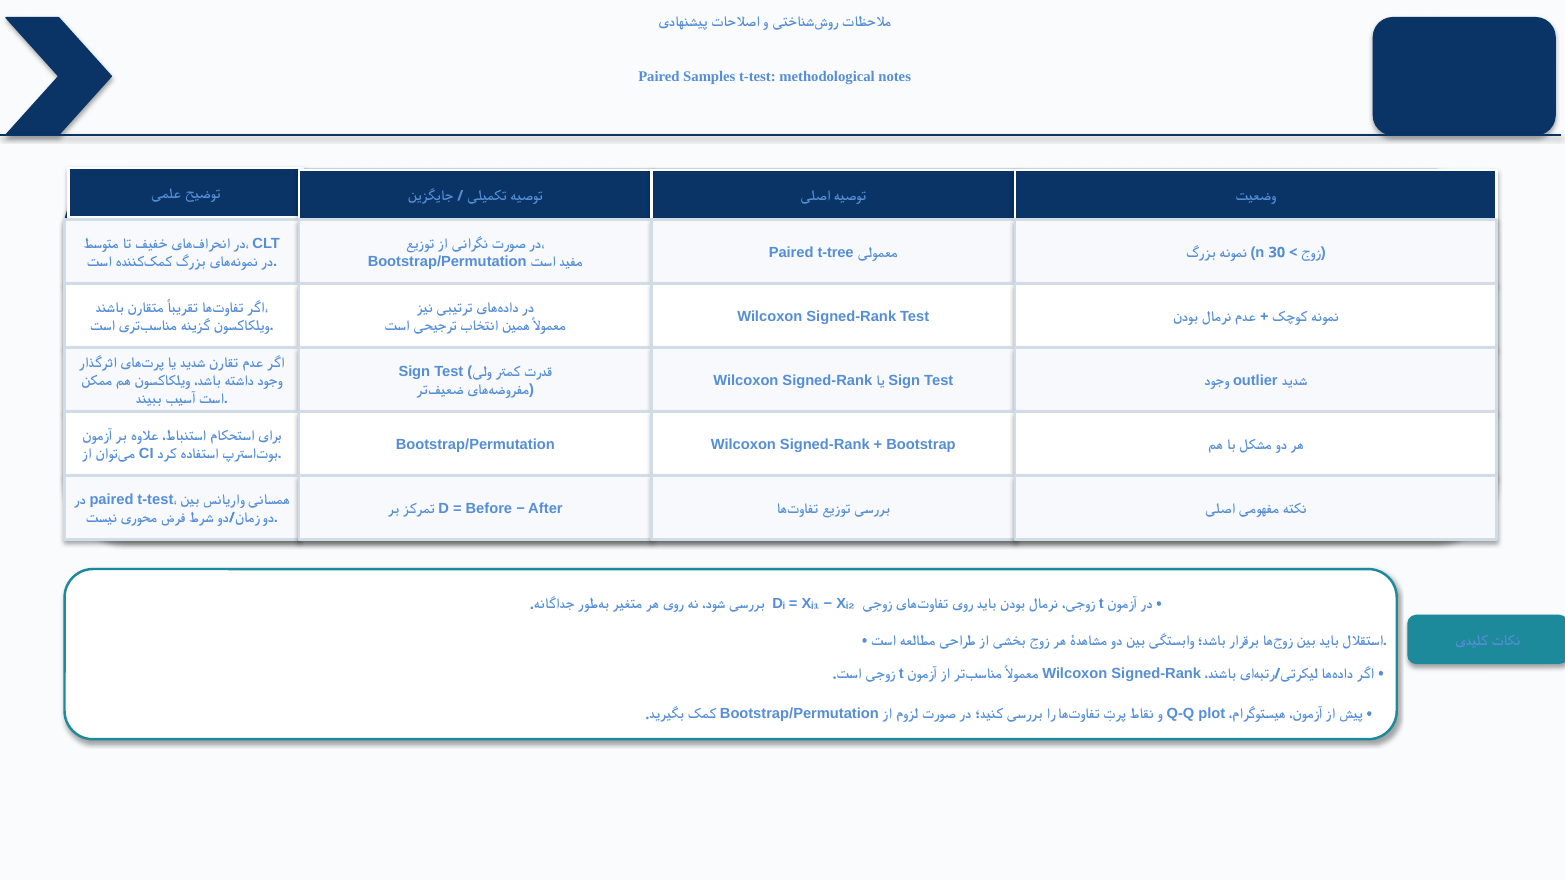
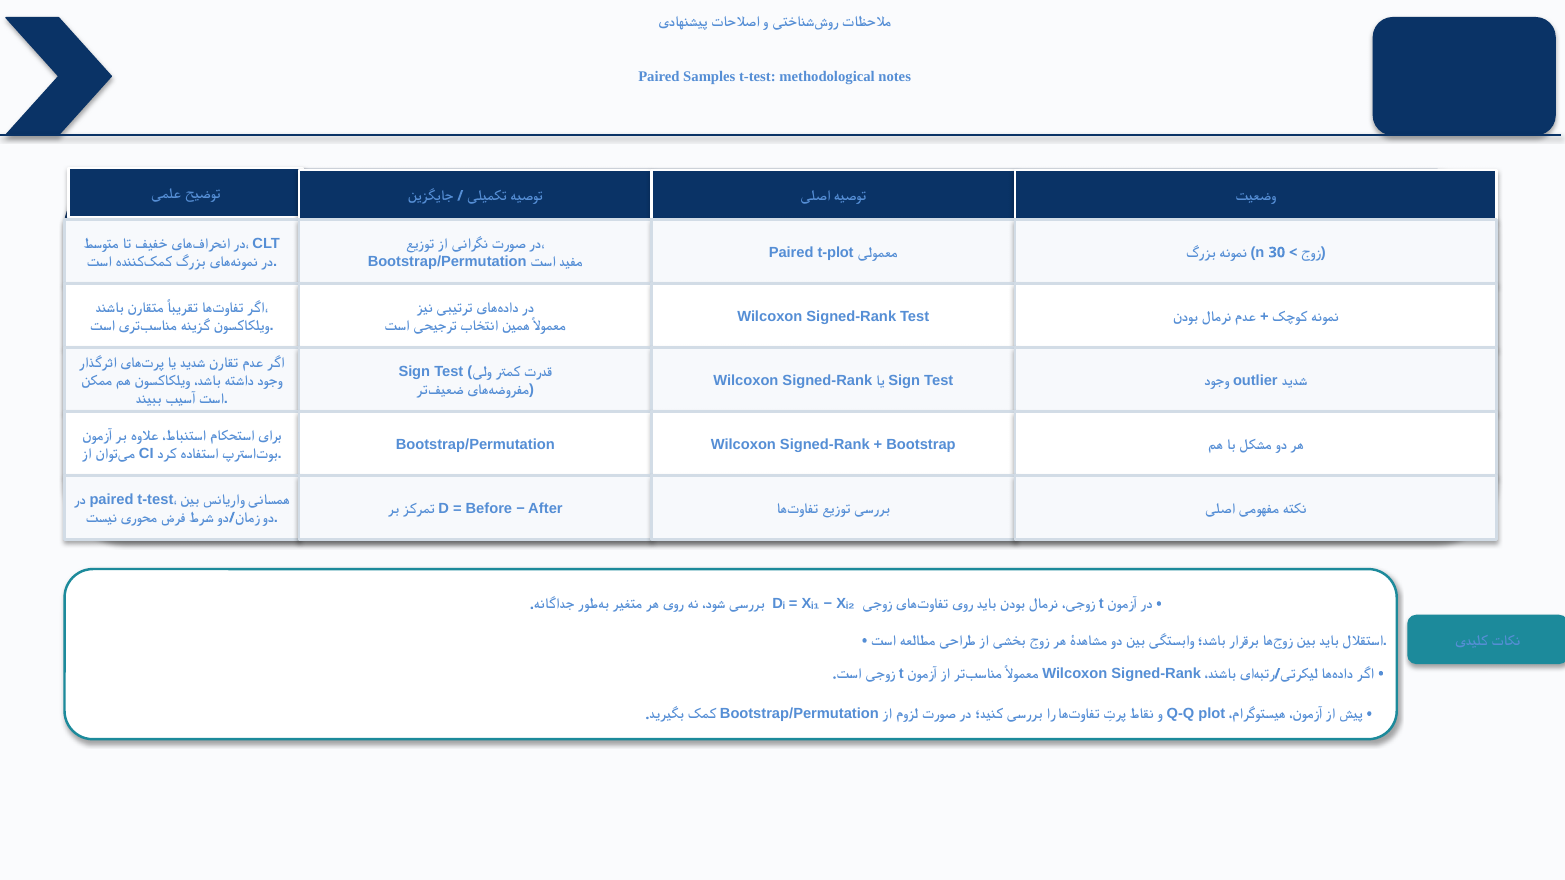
t-tree: t-tree -> t-plot
